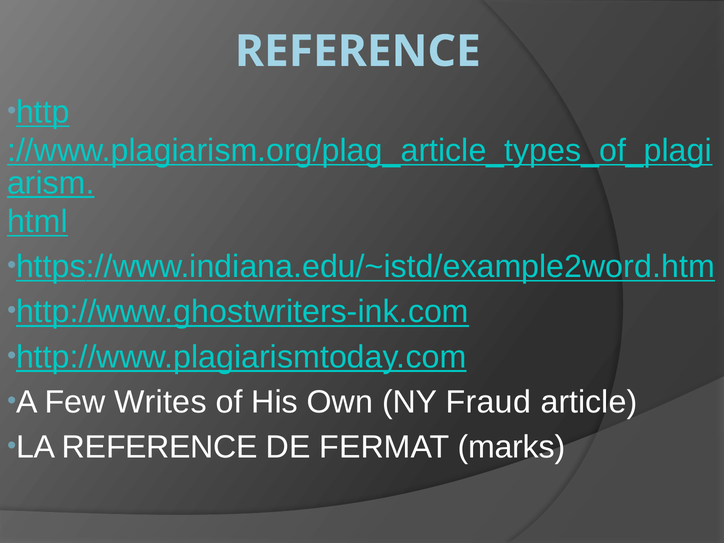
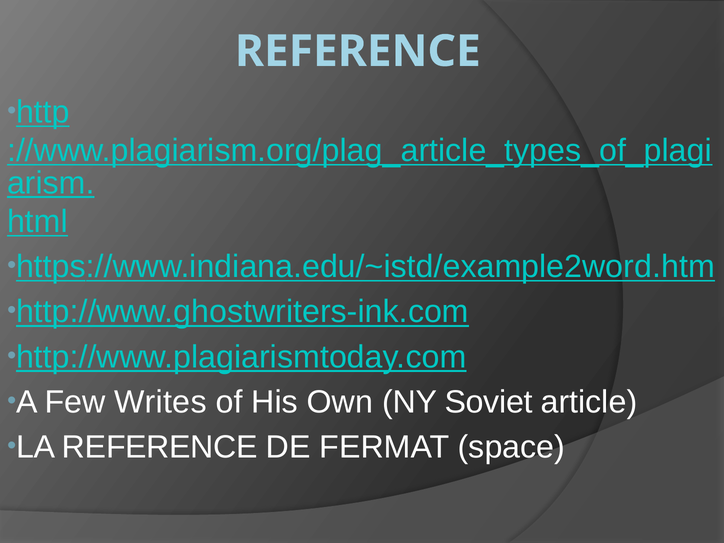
Fraud: Fraud -> Soviet
marks: marks -> space
